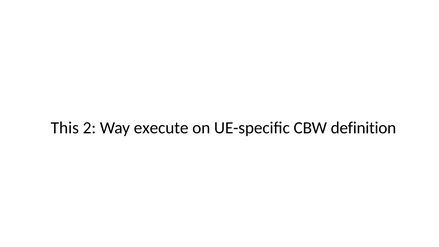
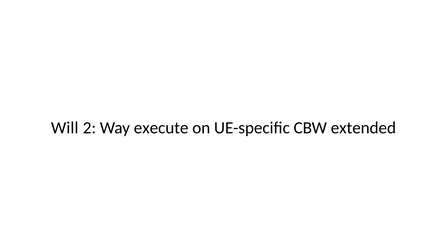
This: This -> Will
definition: definition -> extended
